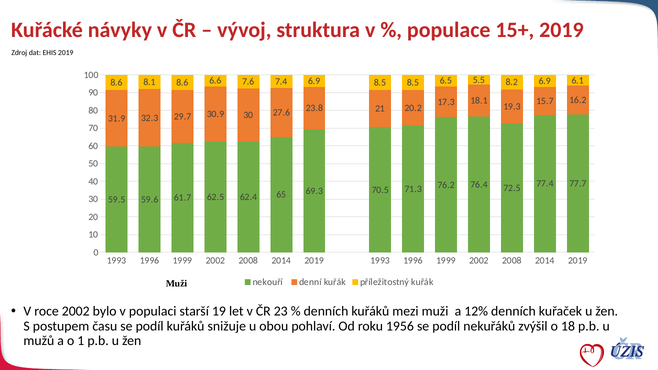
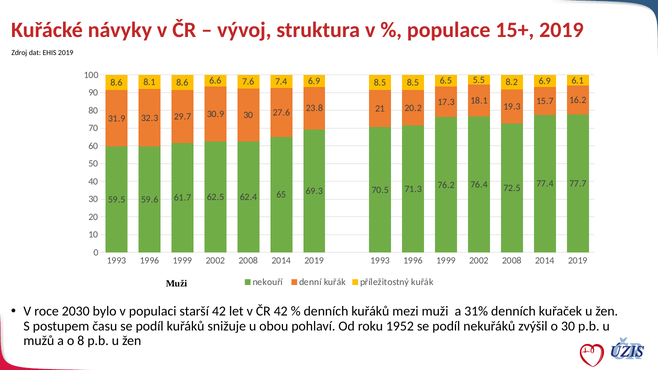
roce 2002: 2002 -> 2030
starší 19: 19 -> 42
ČR 23: 23 -> 42
12%: 12% -> 31%
1956: 1956 -> 1952
o 18: 18 -> 30
1: 1 -> 8
